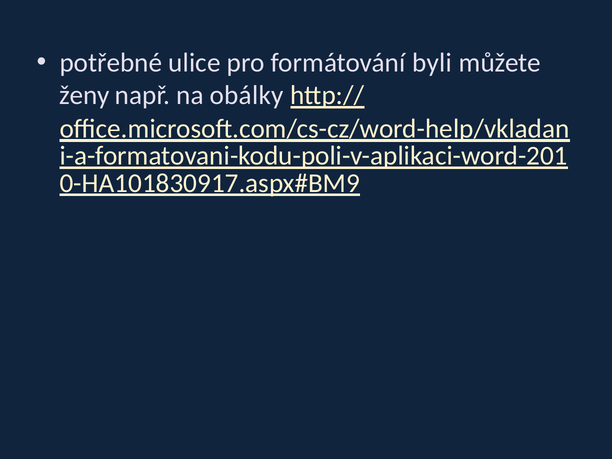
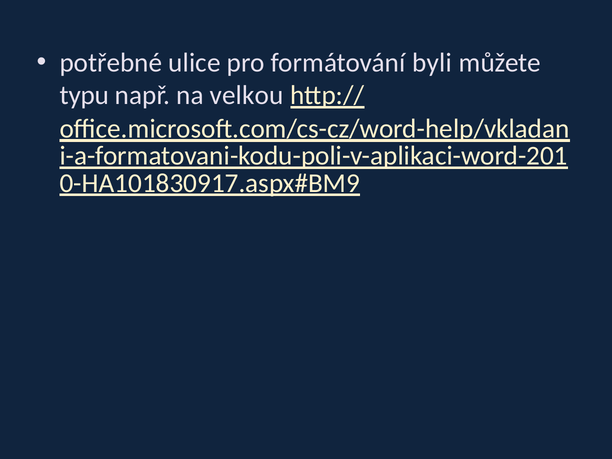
ženy: ženy -> typu
obálky: obálky -> velkou
